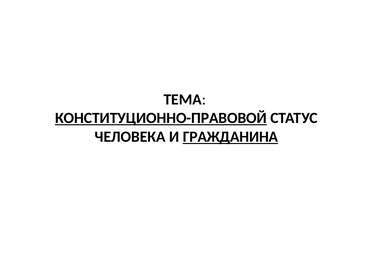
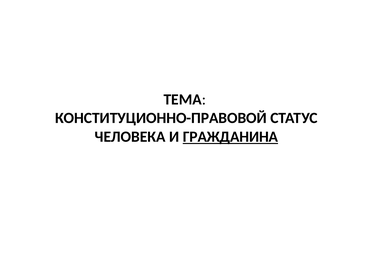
КОНСТИТУЦИОННО-ПРАВОВОЙ underline: present -> none
